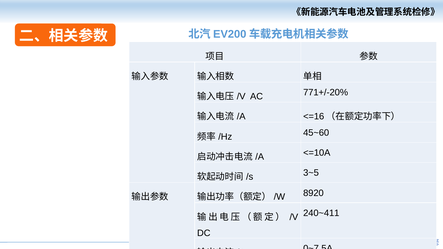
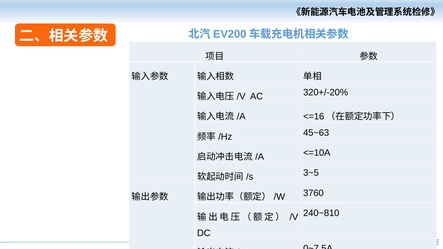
771+/-20%: 771+/-20% -> 320+/-20%
45~60: 45~60 -> 45~63
8920: 8920 -> 3760
240~411: 240~411 -> 240~810
